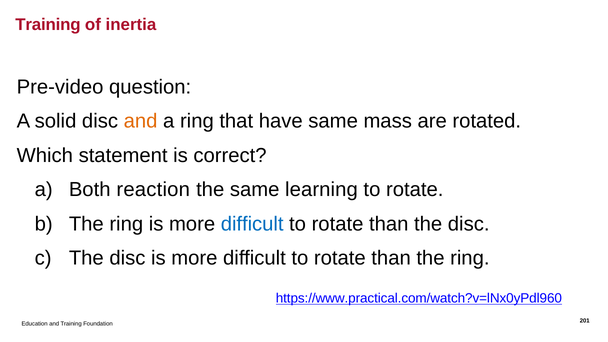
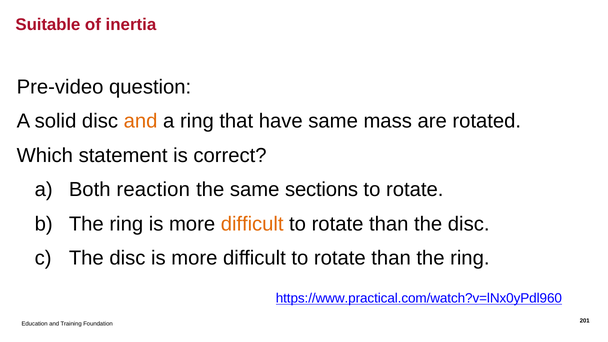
Training at (48, 25): Training -> Suitable
learning: learning -> sections
difficult at (252, 224) colour: blue -> orange
